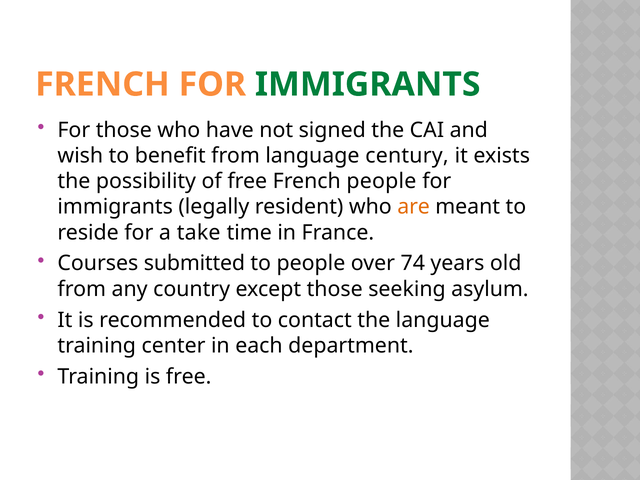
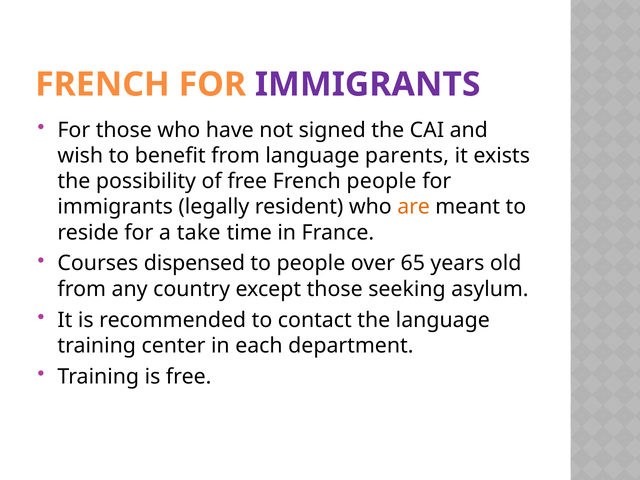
IMMIGRANTS at (368, 84) colour: green -> purple
century: century -> parents
submitted: submitted -> dispensed
74: 74 -> 65
